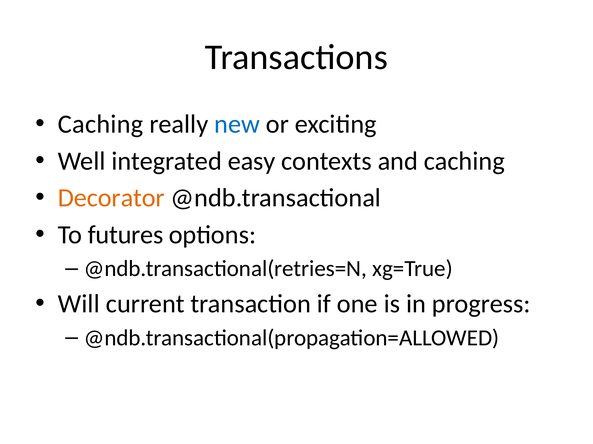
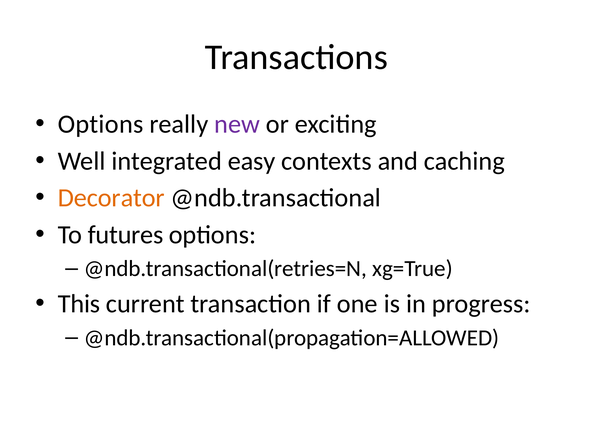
Caching at (101, 124): Caching -> Options
new colour: blue -> purple
Will: Will -> This
